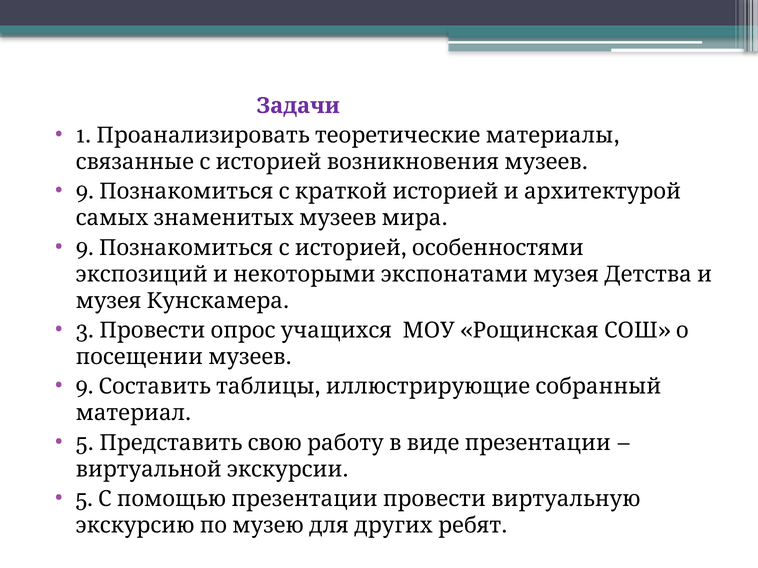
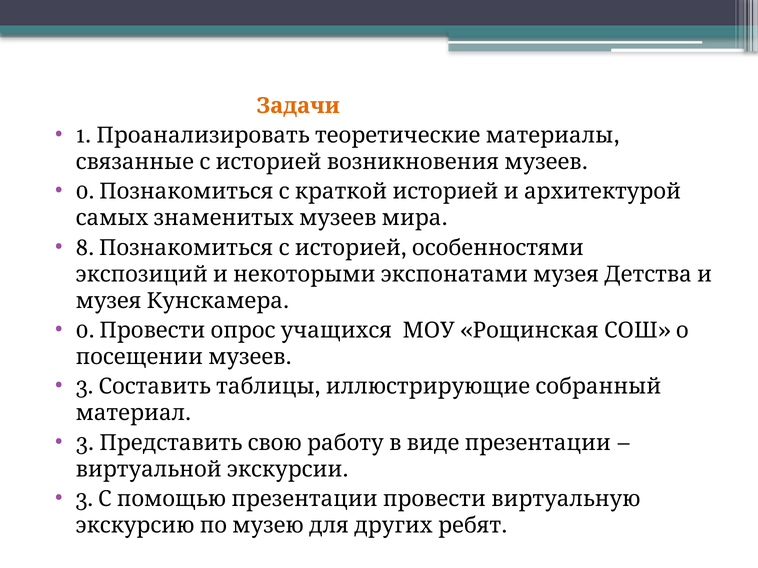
Задачи colour: purple -> orange
9 at (85, 192): 9 -> 0
9 at (85, 248): 9 -> 8
3 at (85, 331): 3 -> 0
9 at (85, 387): 9 -> 3
5 at (85, 443): 5 -> 3
5 at (84, 499): 5 -> 3
